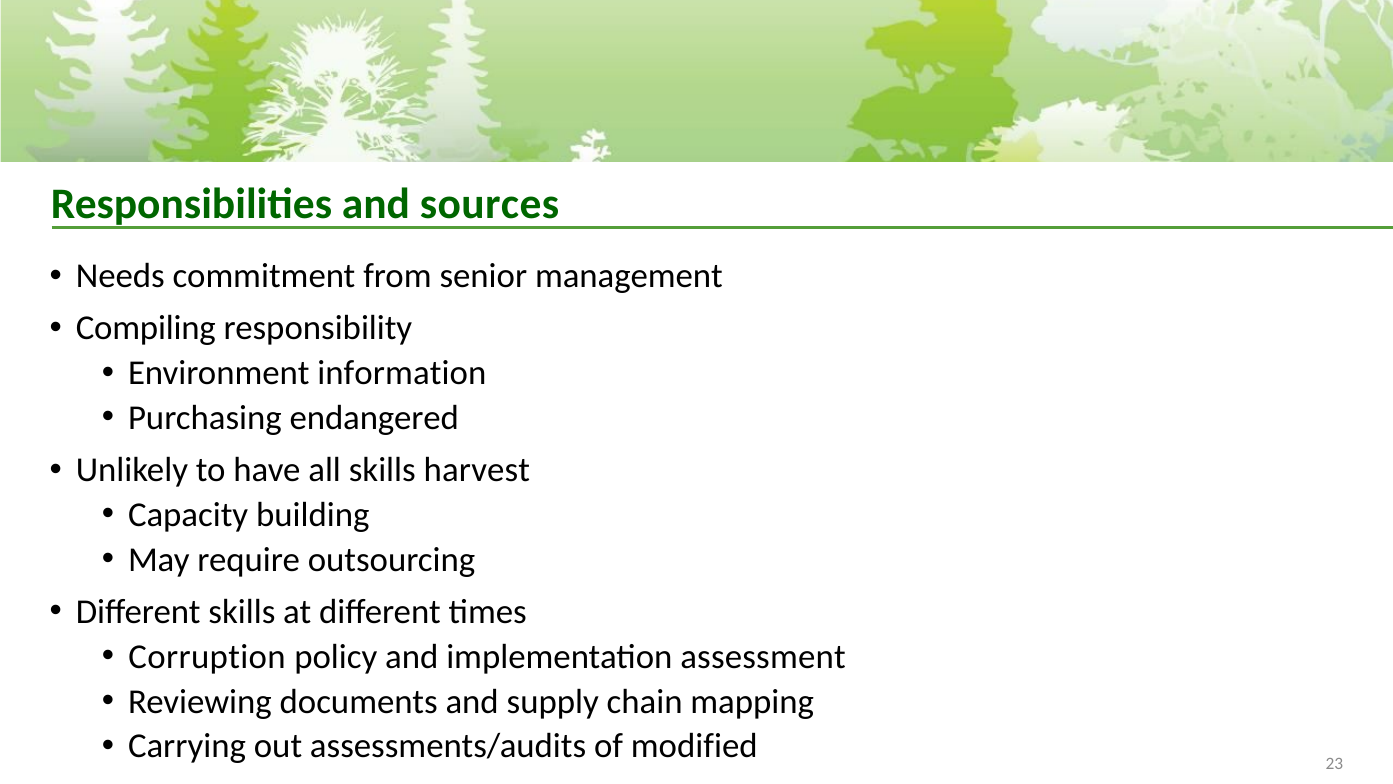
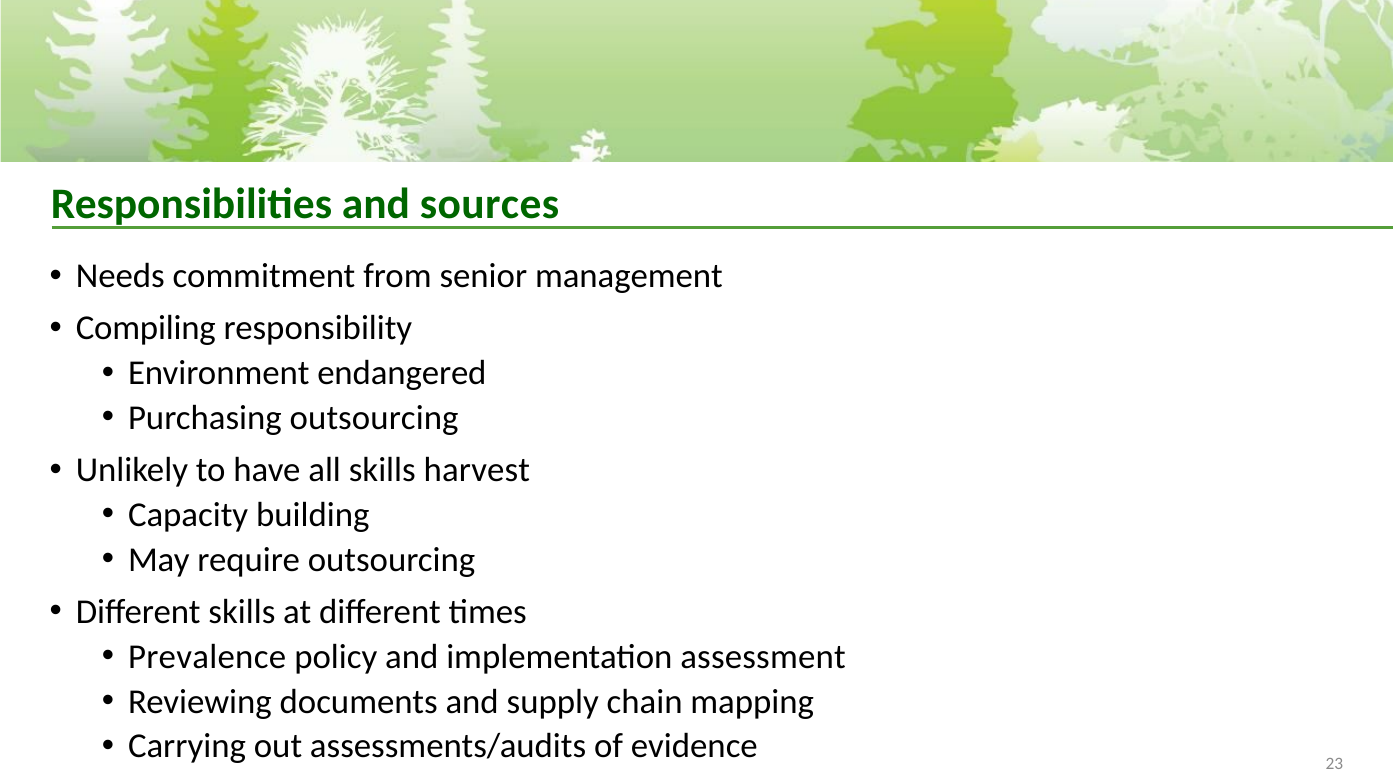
information: information -> endangered
Purchasing endangered: endangered -> outsourcing
Corruption: Corruption -> Prevalence
modified: modified -> evidence
